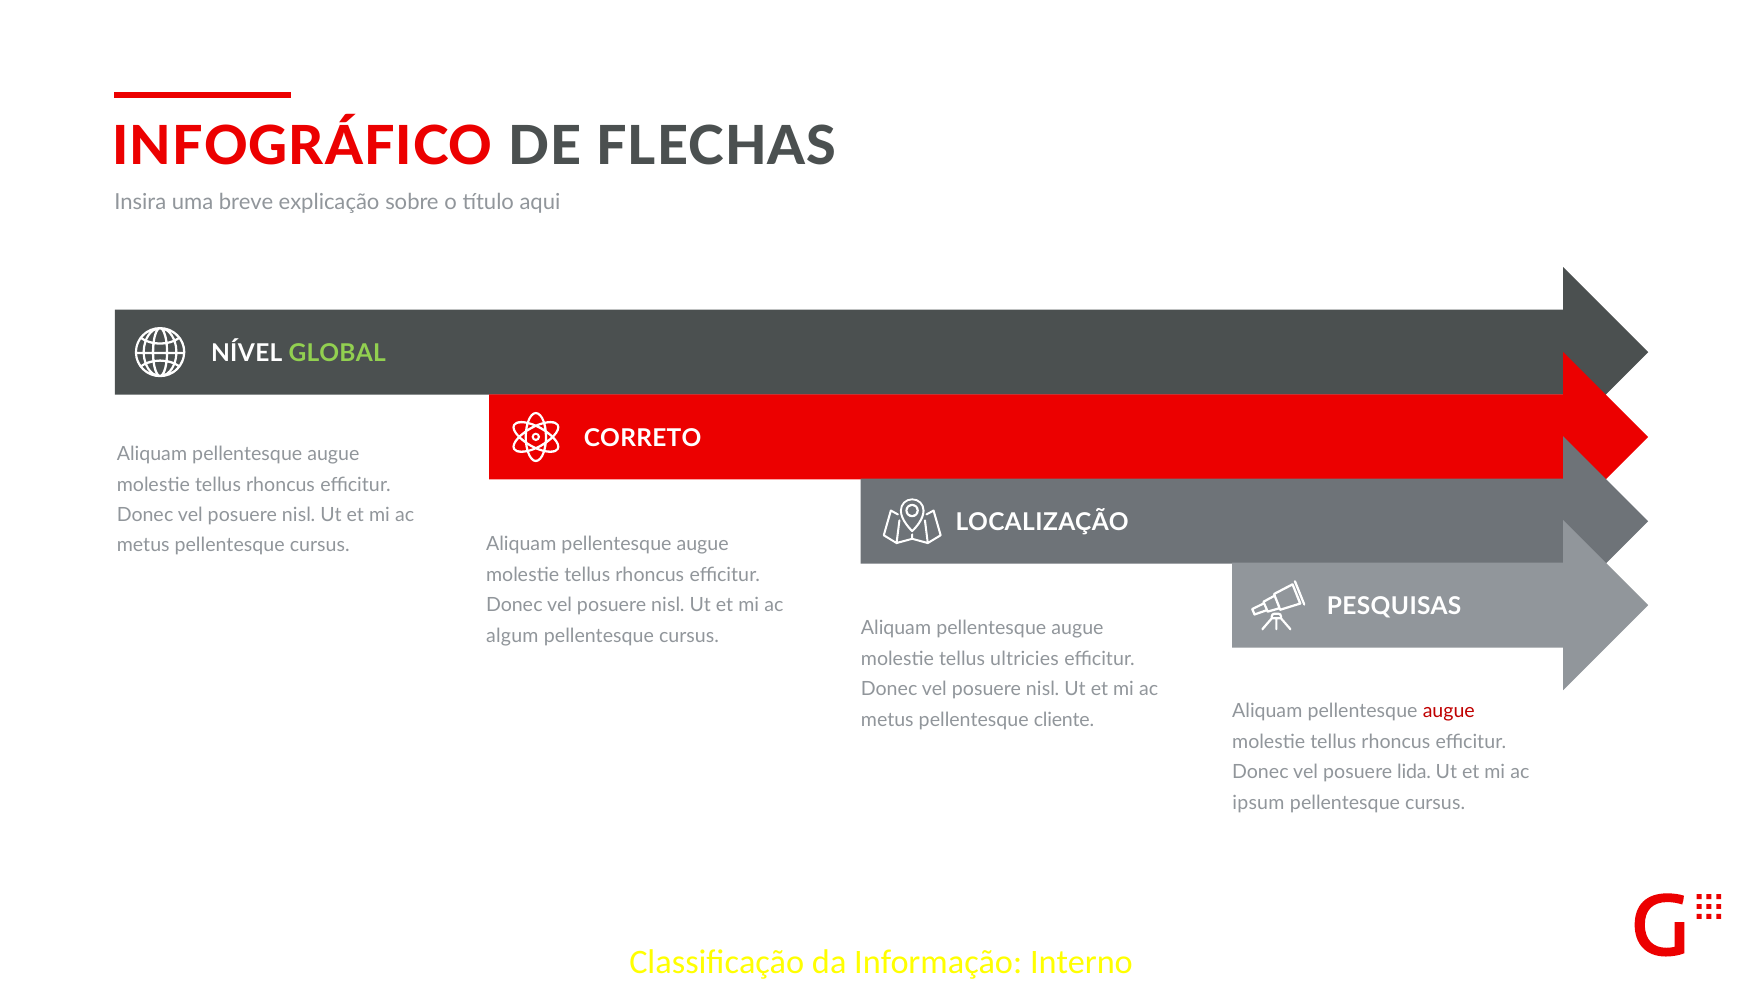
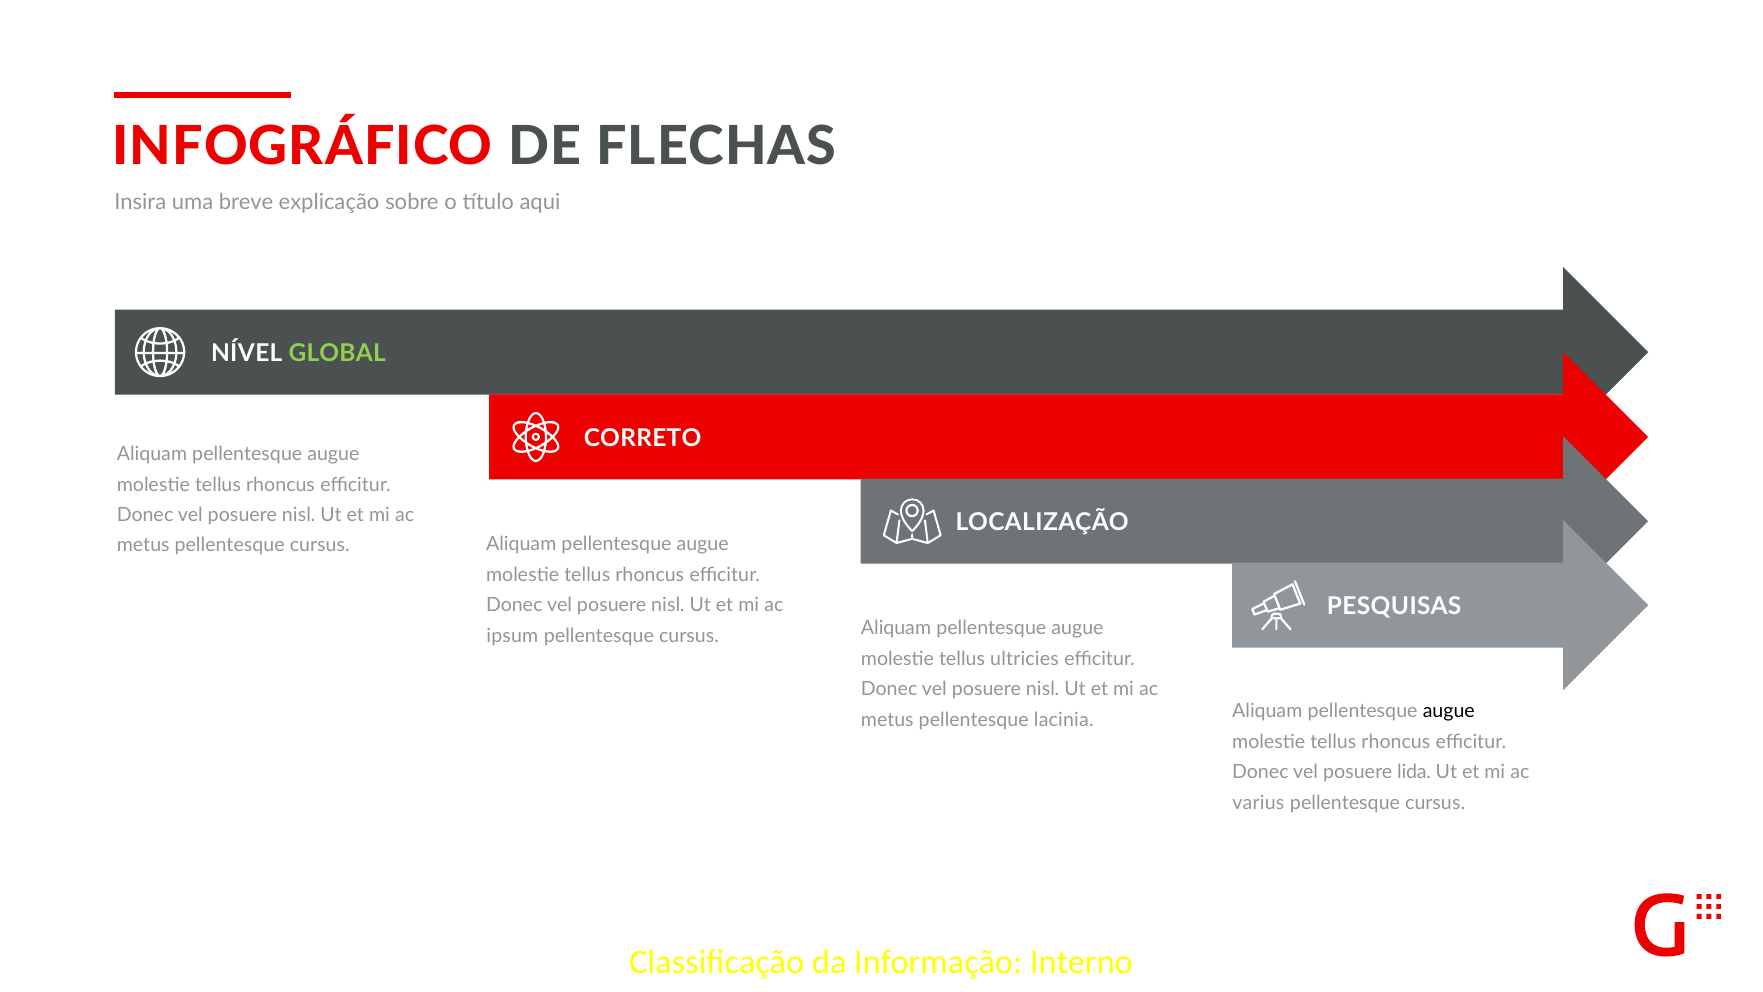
algum: algum -> ipsum
cliente: cliente -> lacinia
augue at (1449, 711) colour: red -> black
ipsum: ipsum -> varius
